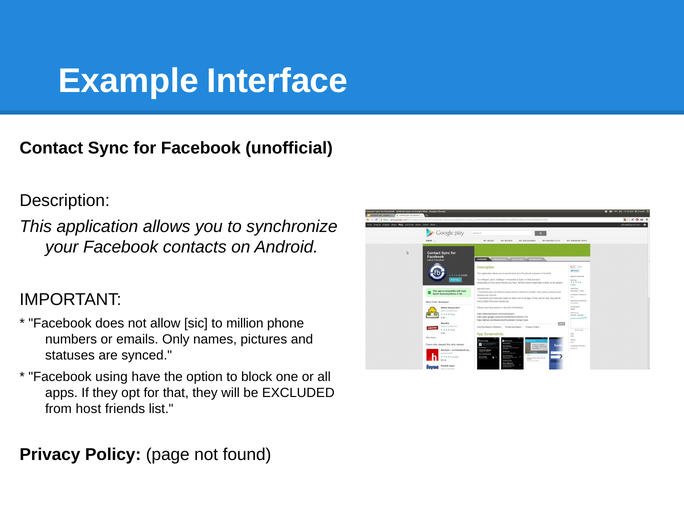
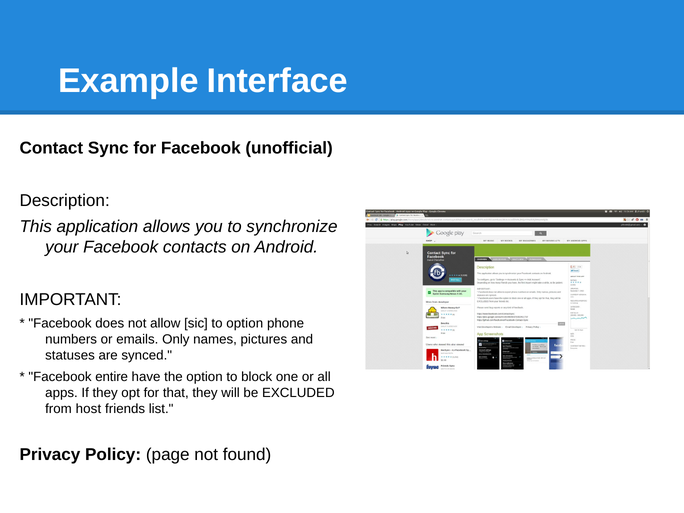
to million: million -> option
using: using -> entire
